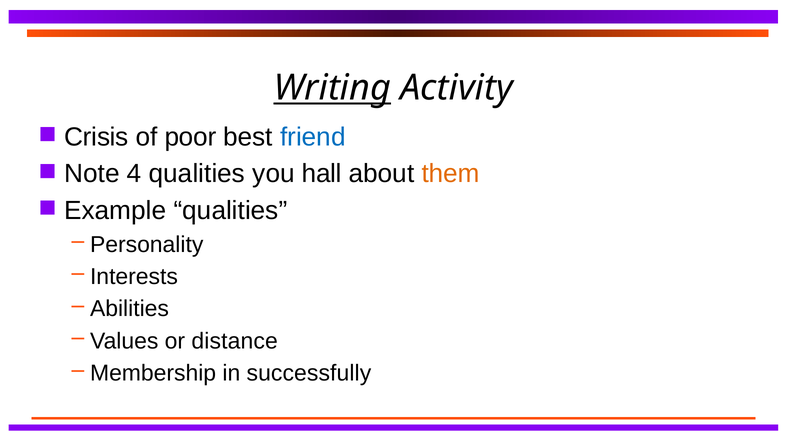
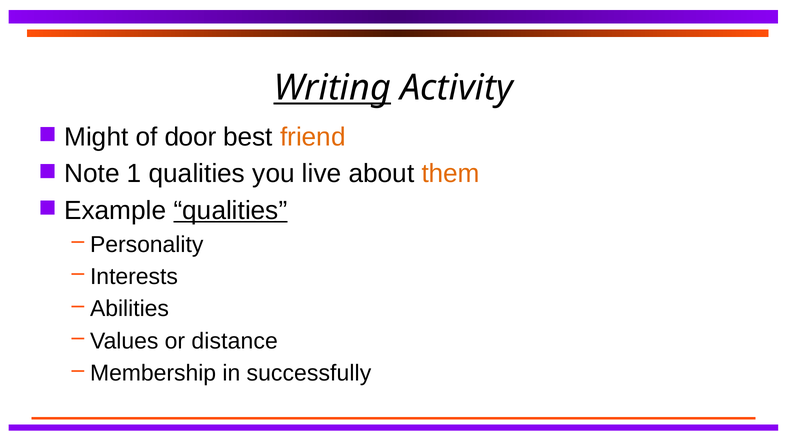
Crisis: Crisis -> Might
poor: poor -> door
friend colour: blue -> orange
4: 4 -> 1
hall: hall -> live
qualities at (230, 210) underline: none -> present
